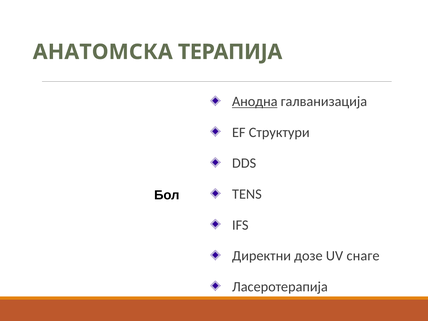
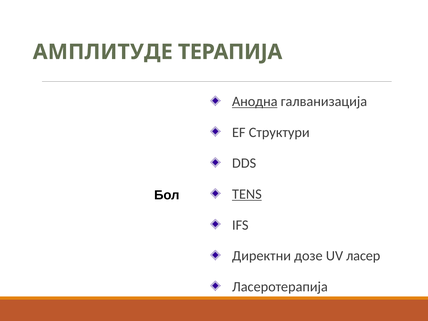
АНАТОМСКА: АНАТОМСКА -> АМПЛИТУДЕ
TENS underline: none -> present
снаге: снаге -> ласер
